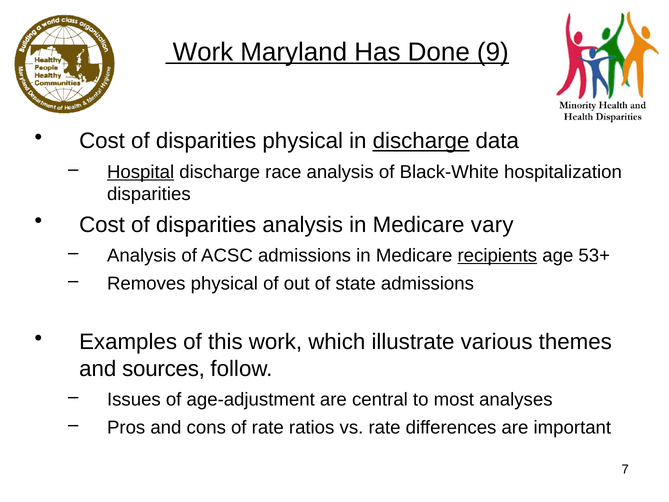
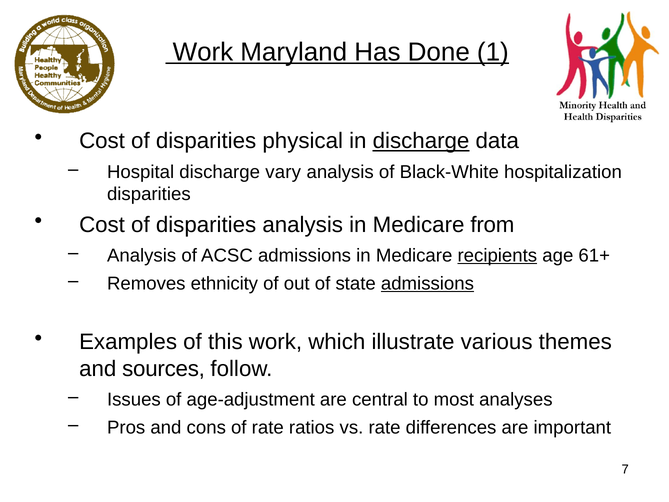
9: 9 -> 1
Hospital underline: present -> none
race: race -> vary
vary: vary -> from
53+: 53+ -> 61+
Removes physical: physical -> ethnicity
admissions at (427, 283) underline: none -> present
